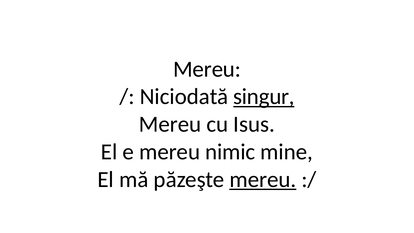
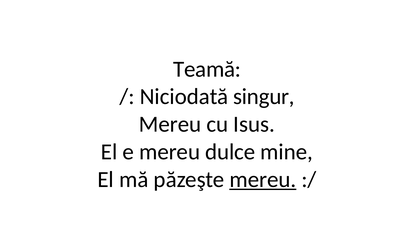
Mereu at (207, 69): Mereu -> Teamă
singur underline: present -> none
nimic: nimic -> dulce
